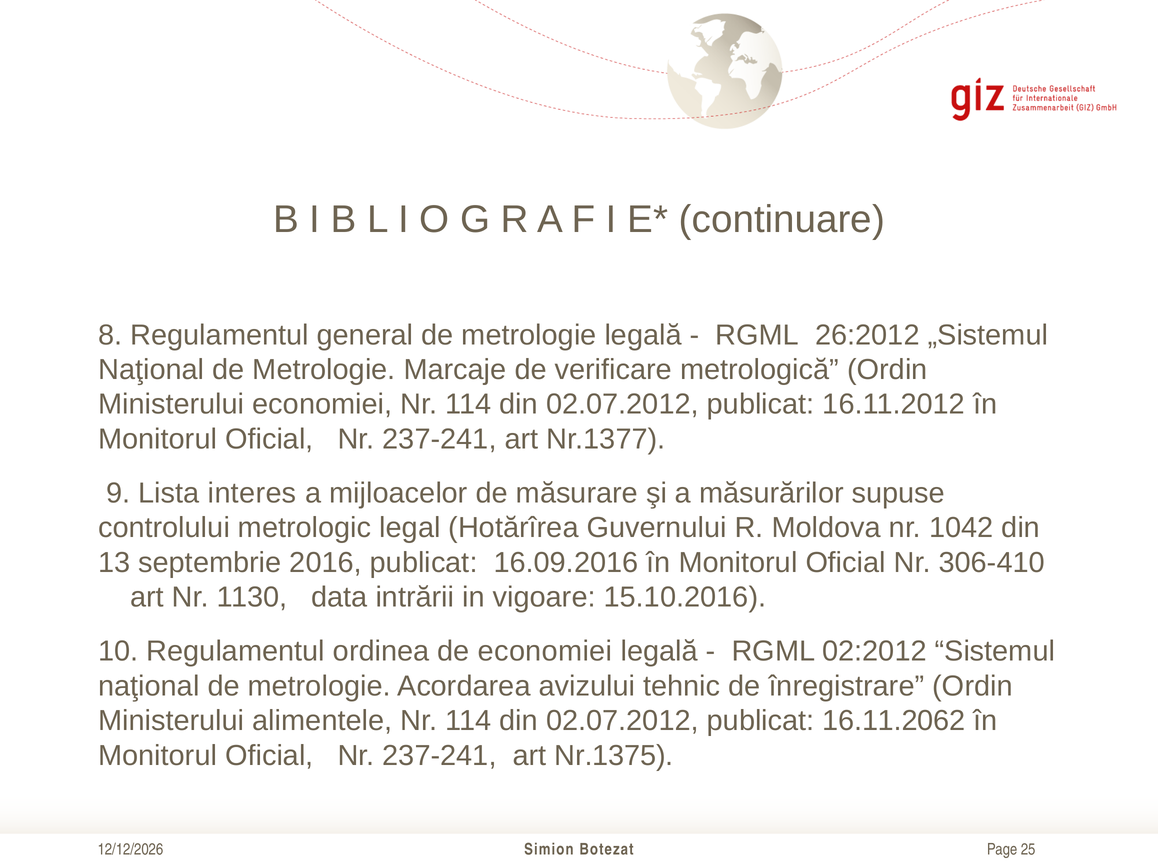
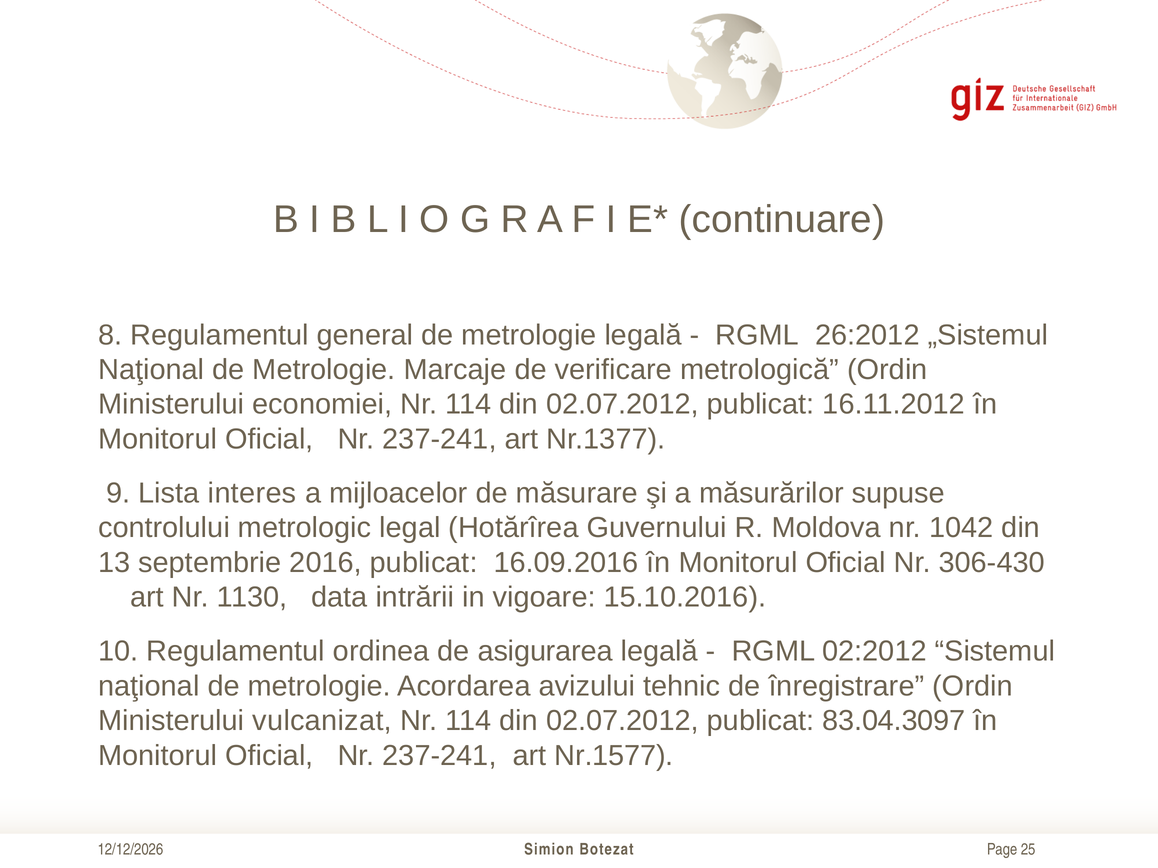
306-410: 306-410 -> 306-430
de economiei: economiei -> asigurarea
alimentele: alimentele -> vulcanizat
16.11.2062: 16.11.2062 -> 83.04.3097
Nr.1375: Nr.1375 -> Nr.1577
